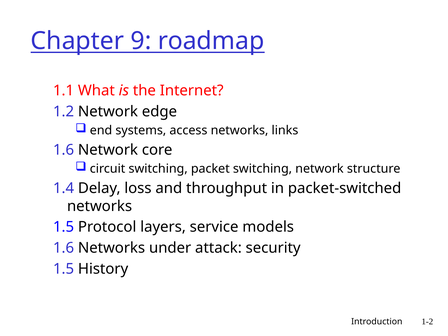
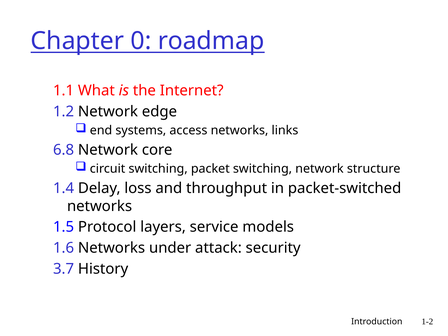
9: 9 -> 0
1.6 at (64, 150): 1.6 -> 6.8
1.5 at (64, 269): 1.5 -> 3.7
